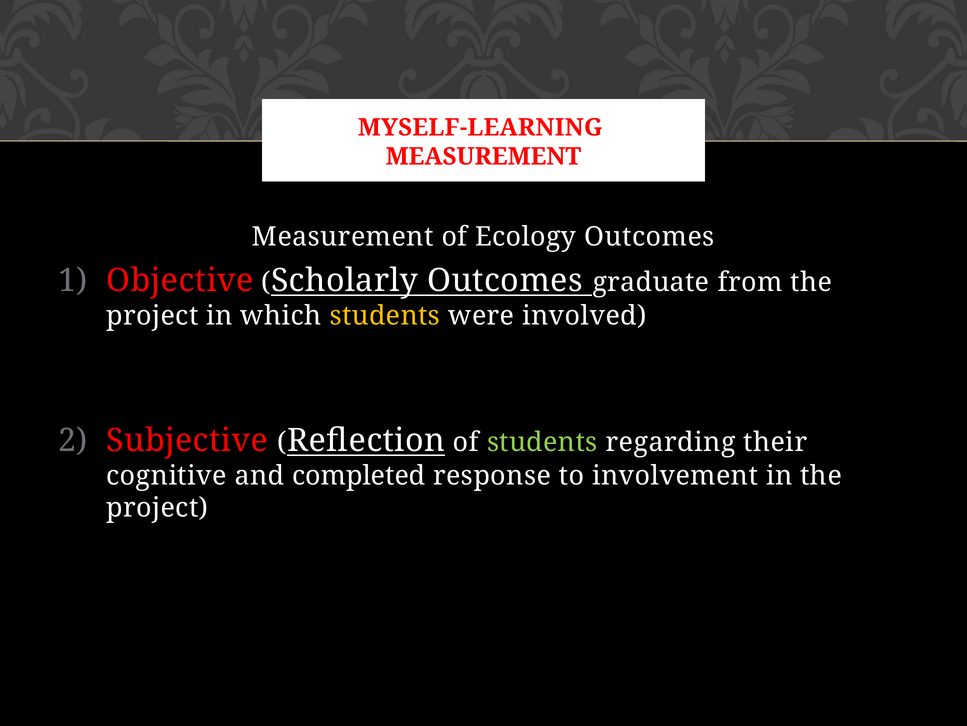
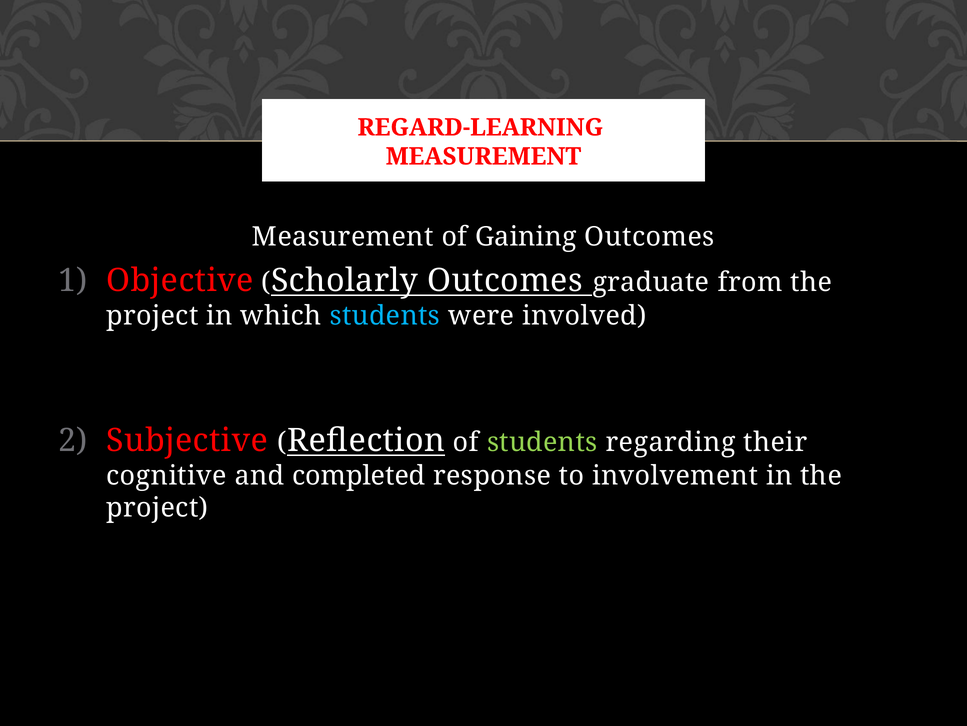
MYSELF-LEARNING: MYSELF-LEARNING -> REGARD-LEARNING
Ecology: Ecology -> Gaining
students at (385, 316) colour: yellow -> light blue
